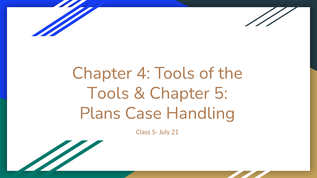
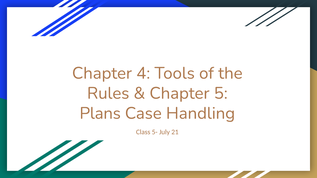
Tools at (108, 93): Tools -> Rules
